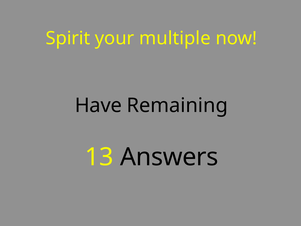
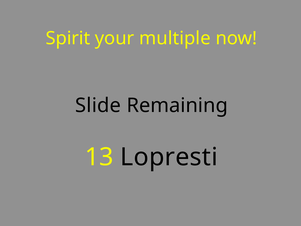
Have: Have -> Slide
Answers: Answers -> Lopresti
